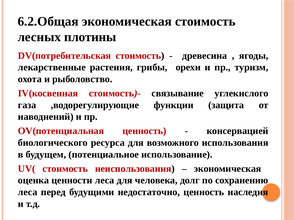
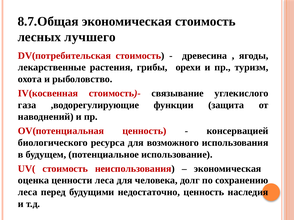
6.2.Общая: 6.2.Общая -> 8.7.Общая
плотины: плотины -> лучшего
